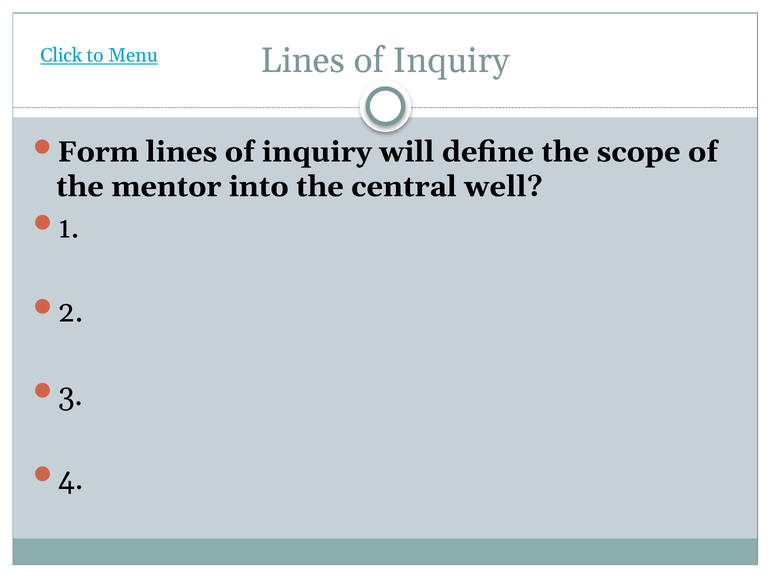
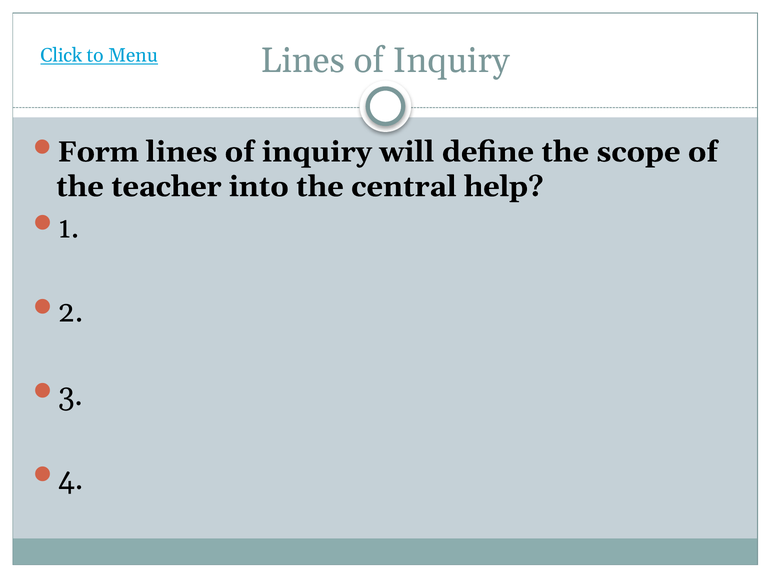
mentor: mentor -> teacher
well: well -> help
